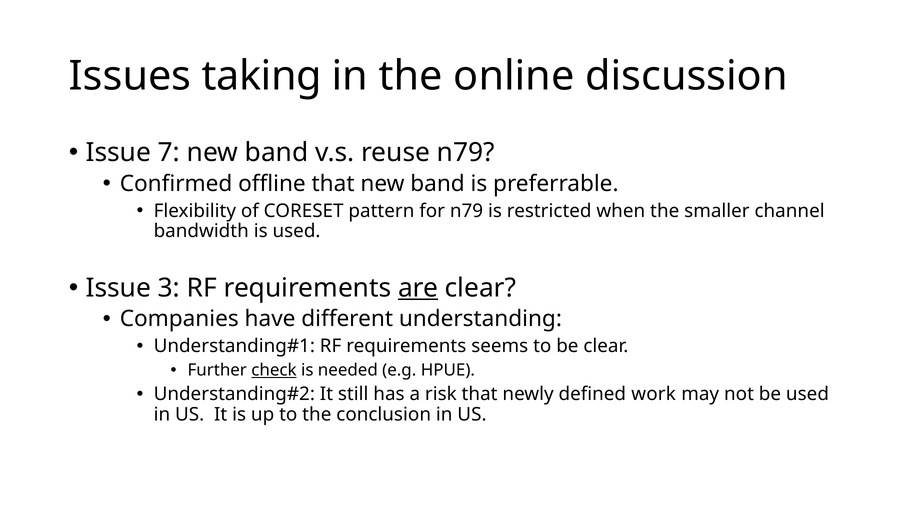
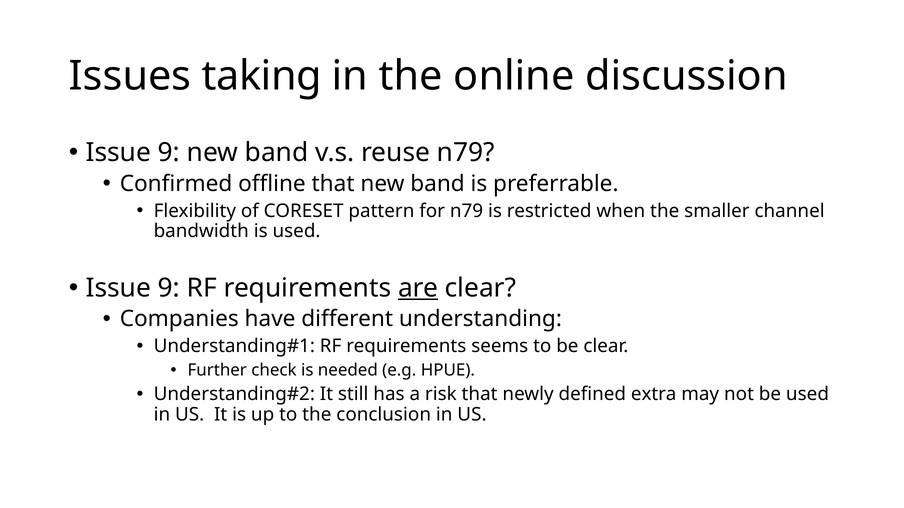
7 at (169, 153): 7 -> 9
3 at (169, 288): 3 -> 9
check underline: present -> none
work: work -> extra
